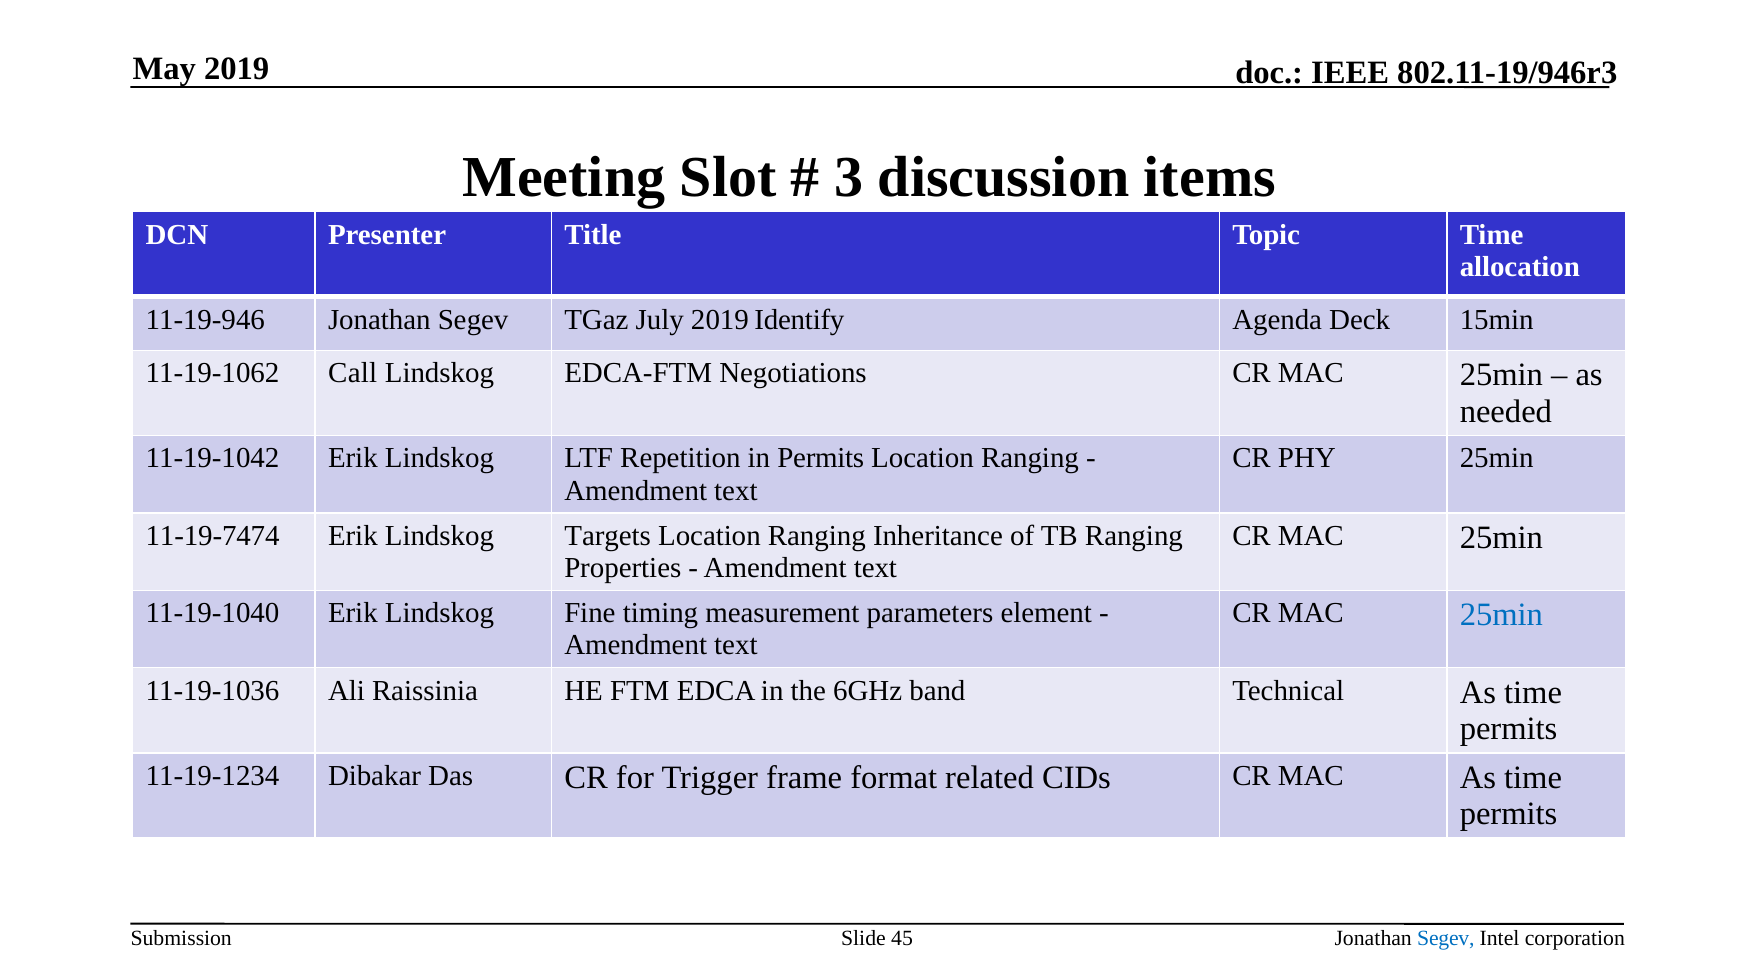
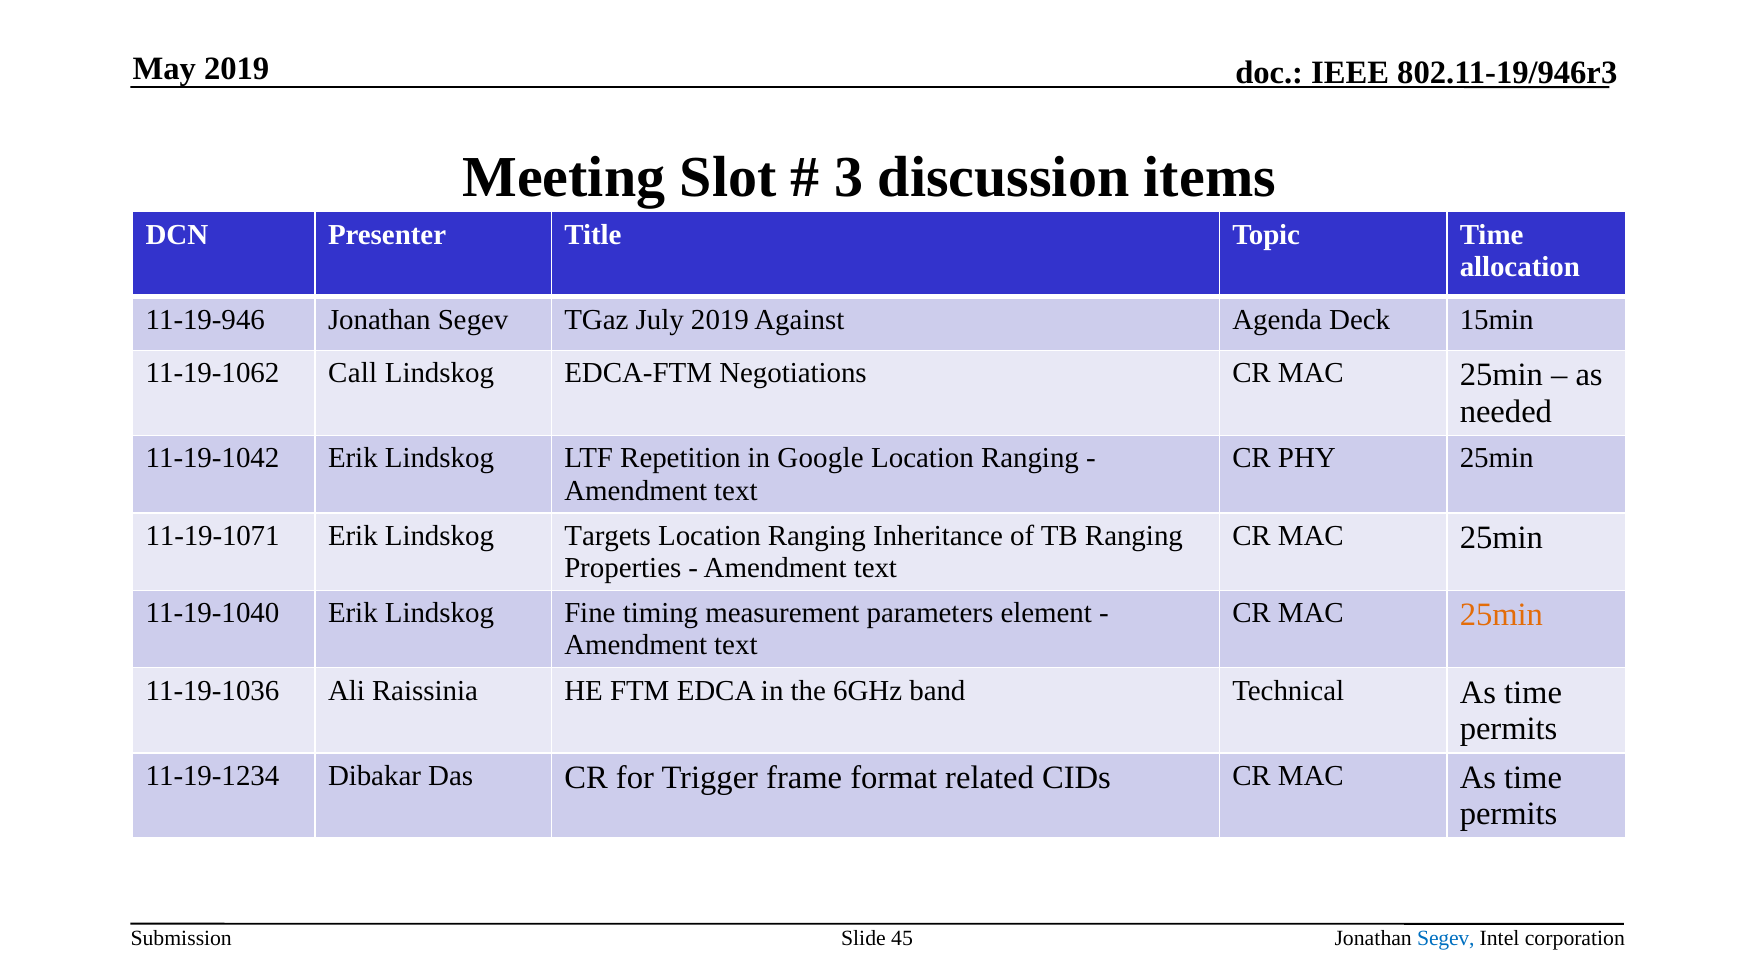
Identify: Identify -> Against
in Permits: Permits -> Google
11-19-7474: 11-19-7474 -> 11-19-1071
25min at (1501, 616) colour: blue -> orange
